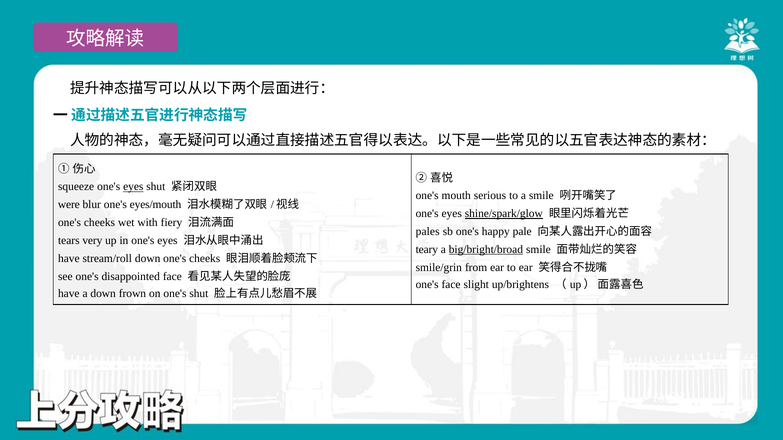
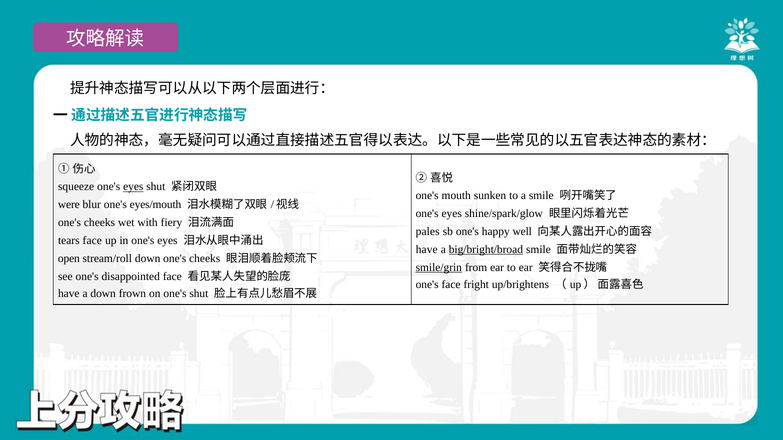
serious: serious -> sunken
shine/spark/glow underline: present -> none
pale: pale -> well
tears very: very -> face
teary at (427, 250): teary -> have
have at (69, 259): have -> open
smile/grin underline: none -> present
slight: slight -> fright
